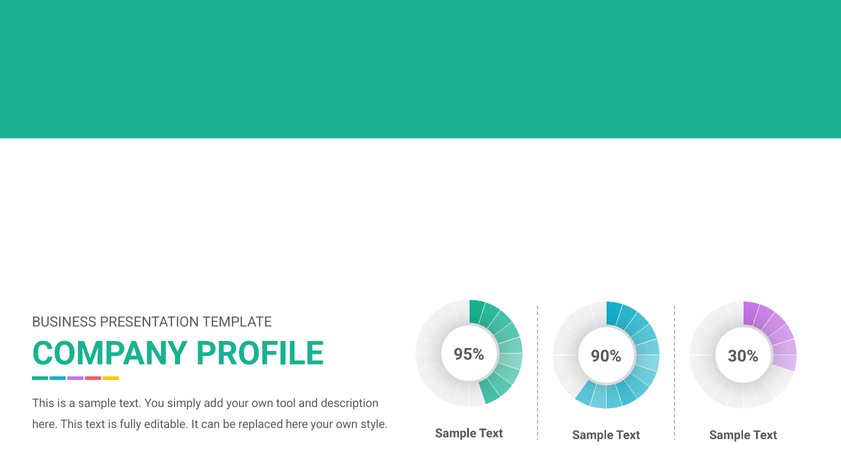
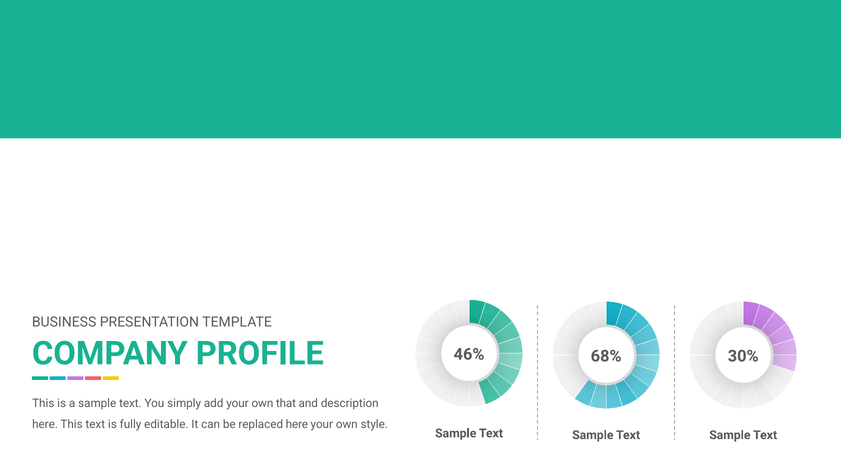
95%: 95% -> 46%
90%: 90% -> 68%
tool: tool -> that
